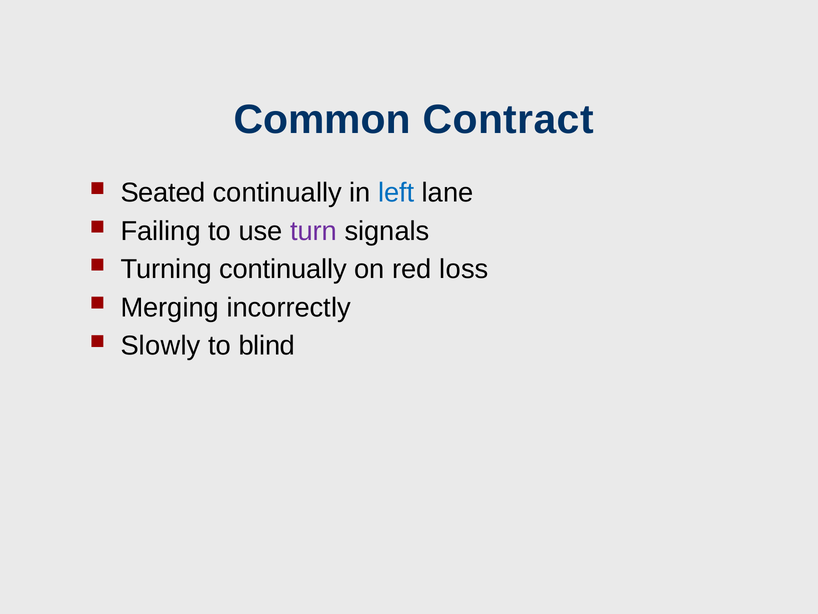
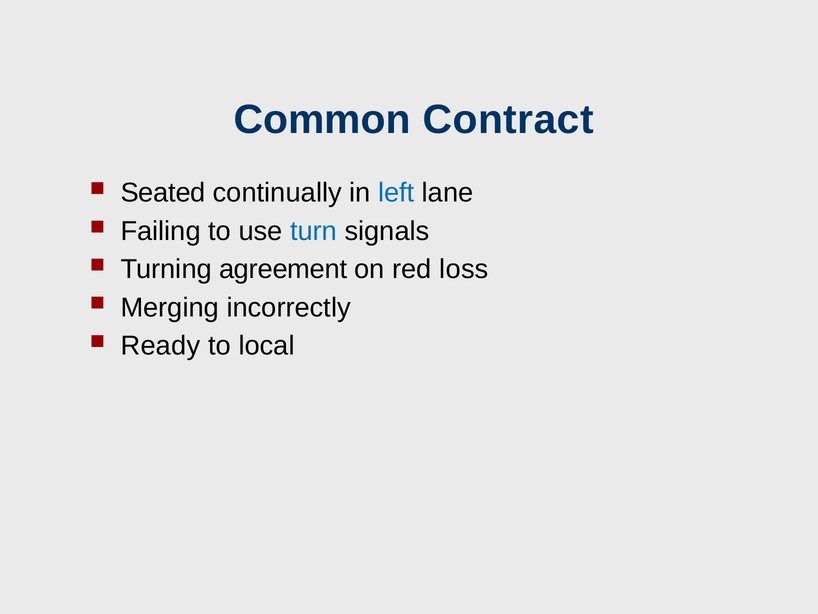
turn colour: purple -> blue
Turning continually: continually -> agreement
Slowly: Slowly -> Ready
blind: blind -> local
